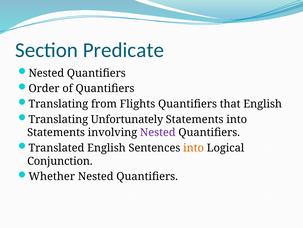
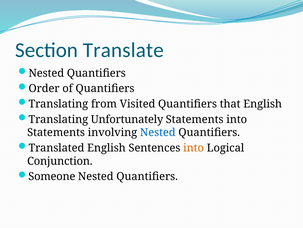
Predicate: Predicate -> Translate
Flights: Flights -> Visited
Nested at (158, 132) colour: purple -> blue
Whether: Whether -> Someone
